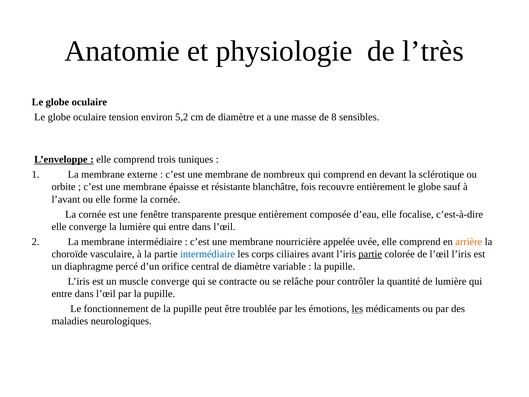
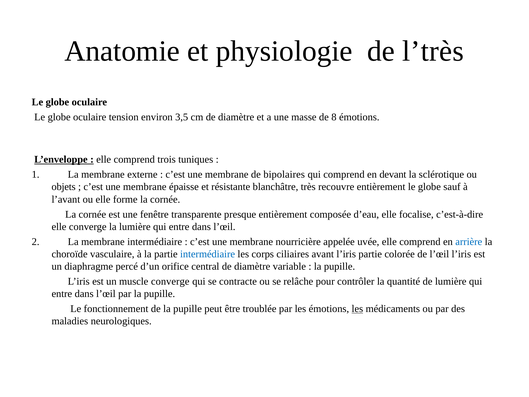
5,2: 5,2 -> 3,5
8 sensibles: sensibles -> émotions
nombreux: nombreux -> bipolaires
orbite: orbite -> objets
fois: fois -> très
arrière colour: orange -> blue
partie at (370, 254) underline: present -> none
